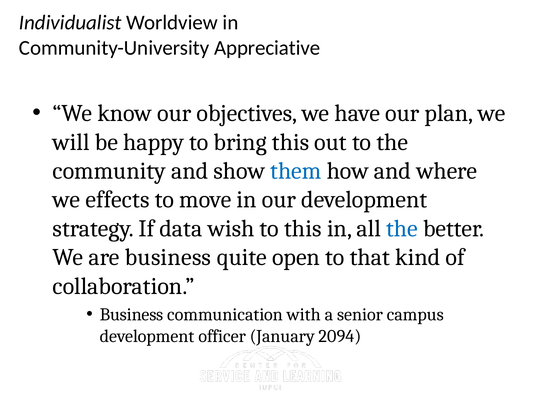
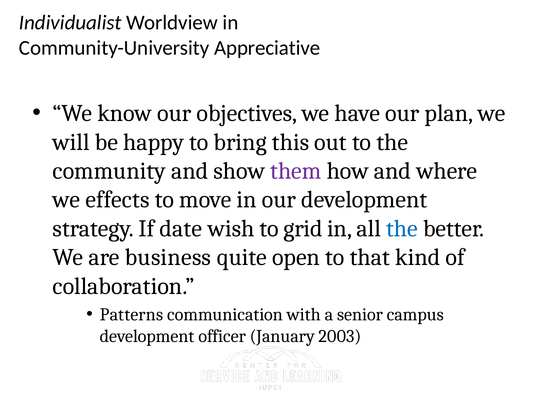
them colour: blue -> purple
data: data -> date
to this: this -> grid
Business at (132, 315): Business -> Patterns
2094: 2094 -> 2003
